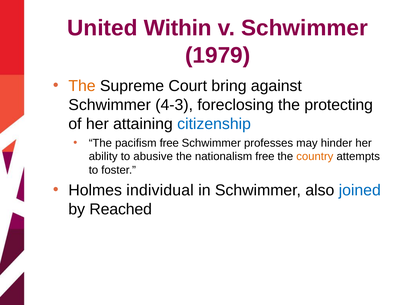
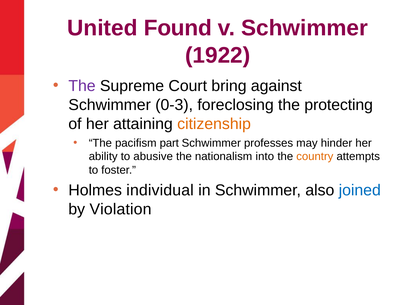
Within: Within -> Found
1979: 1979 -> 1922
The at (82, 86) colour: orange -> purple
4-3: 4-3 -> 0-3
citizenship colour: blue -> orange
pacifism free: free -> part
nationalism free: free -> into
Reached: Reached -> Violation
